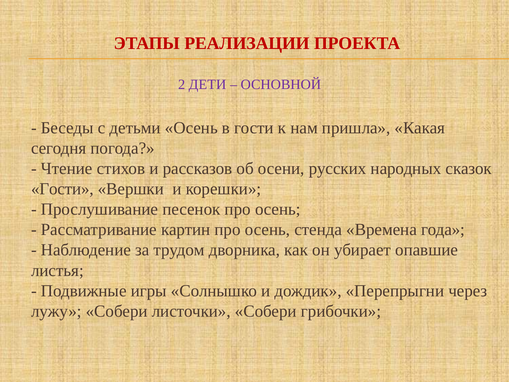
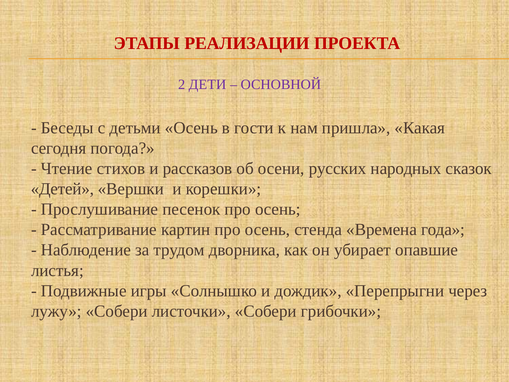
Гости at (62, 189): Гости -> Детей
